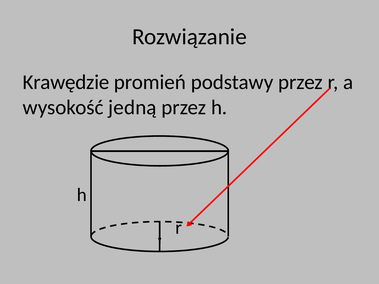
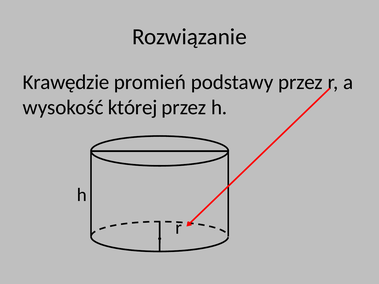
jedną: jedną -> której
